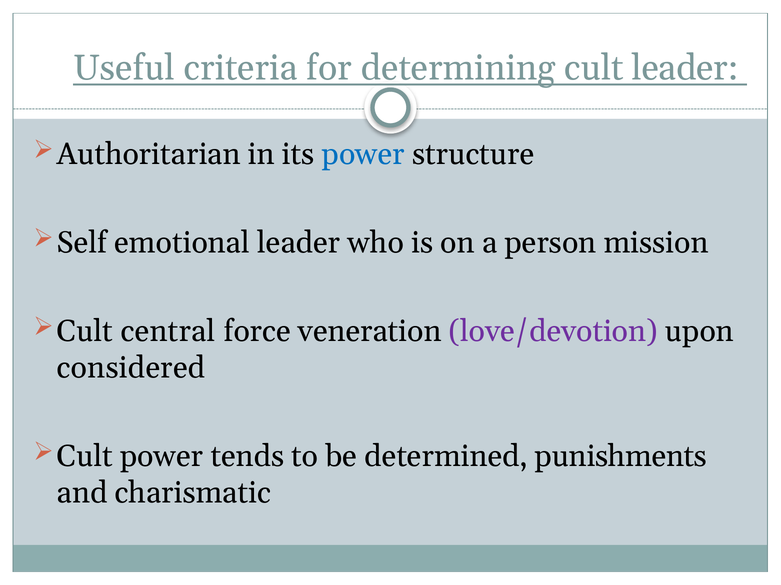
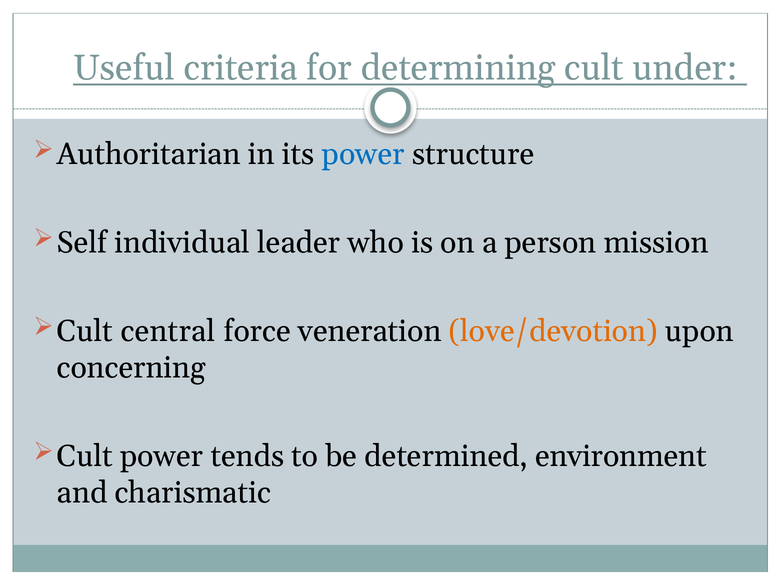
cult leader: leader -> under
emotional: emotional -> individual
love/devotion colour: purple -> orange
considered: considered -> concerning
punishments: punishments -> environment
